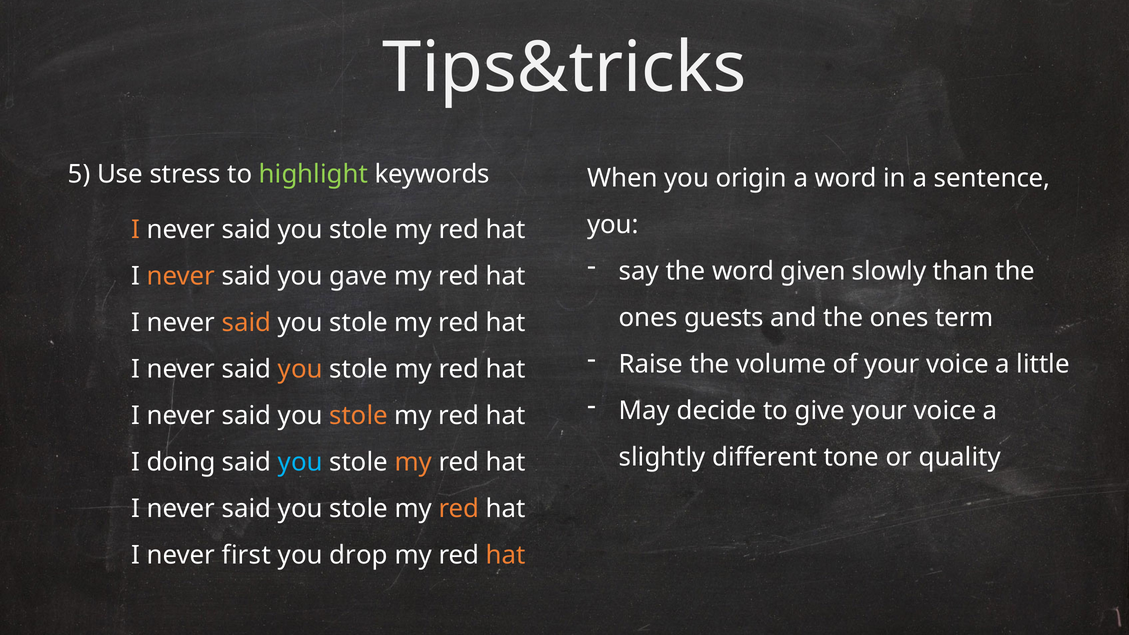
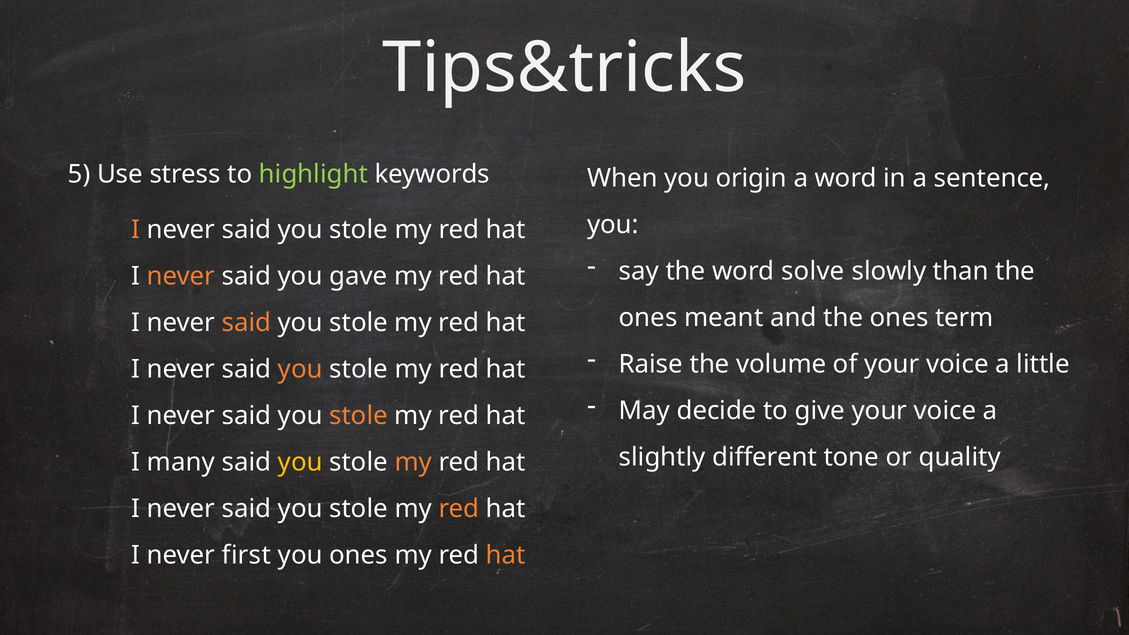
given: given -> solve
guests: guests -> meant
doing: doing -> many
you at (300, 462) colour: light blue -> yellow
you drop: drop -> ones
